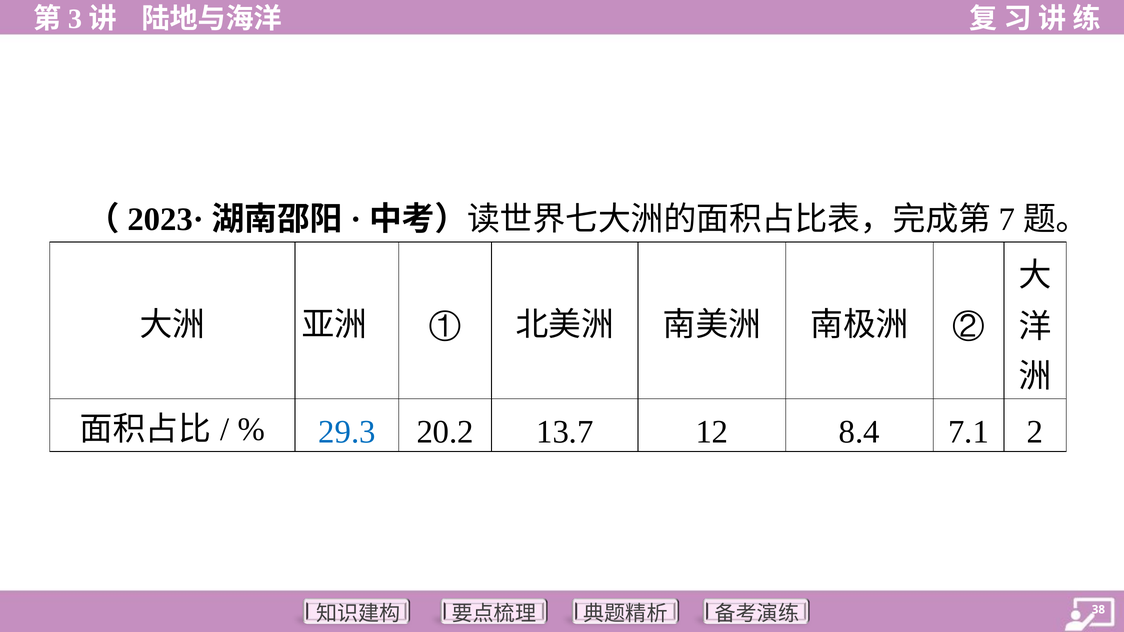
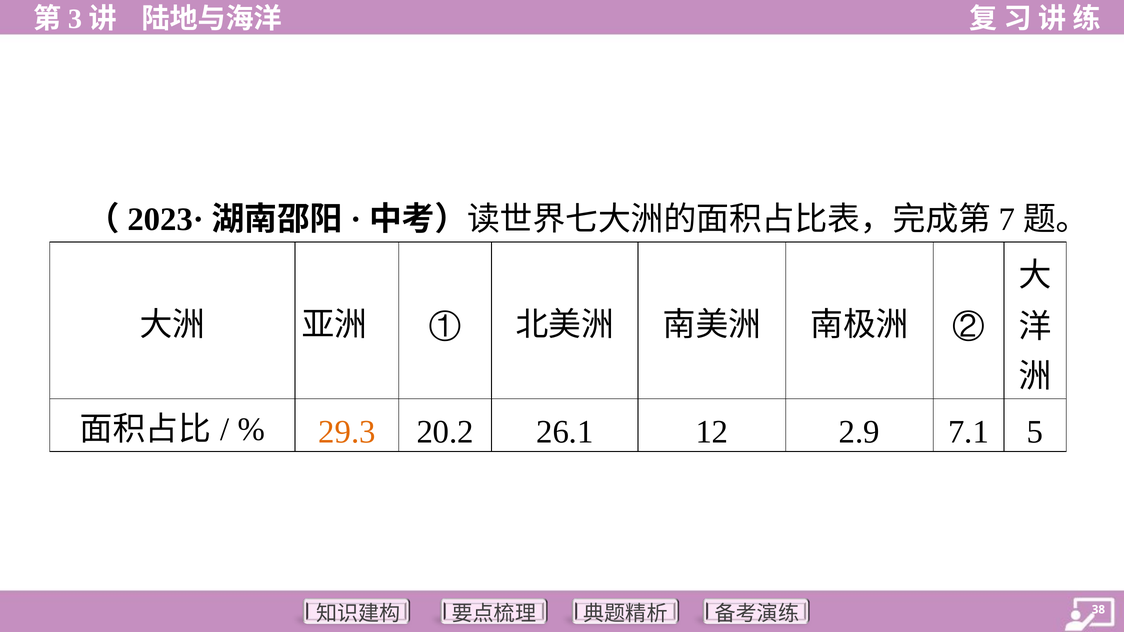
29.3 colour: blue -> orange
13.7: 13.7 -> 26.1
8.4: 8.4 -> 2.9
2: 2 -> 5
